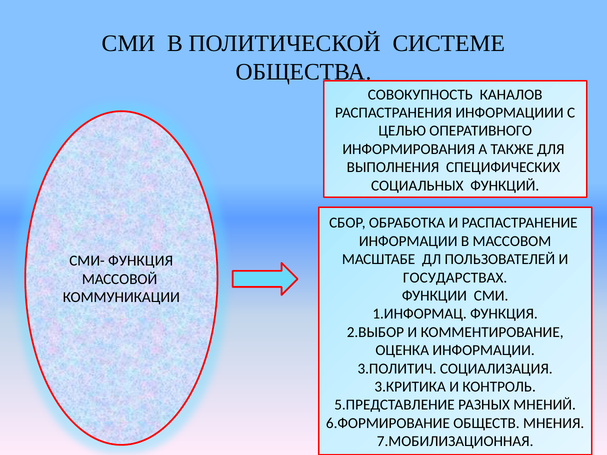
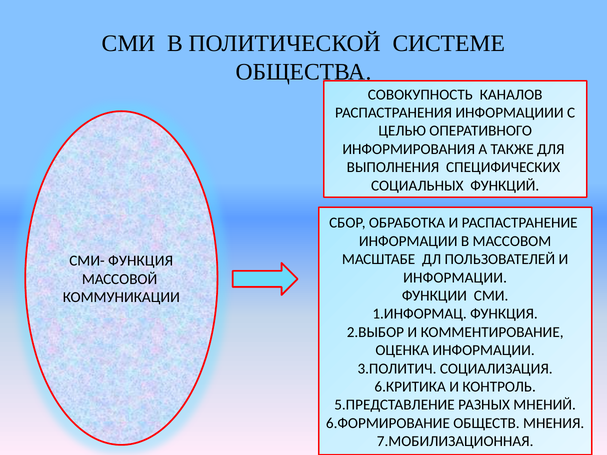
ГОСУДАРСТВАХ at (455, 278): ГОСУДАРСТВАХ -> ИНФОРМАЦИИ
3.КРИТИКА: 3.КРИТИКА -> 6.КРИТИКА
